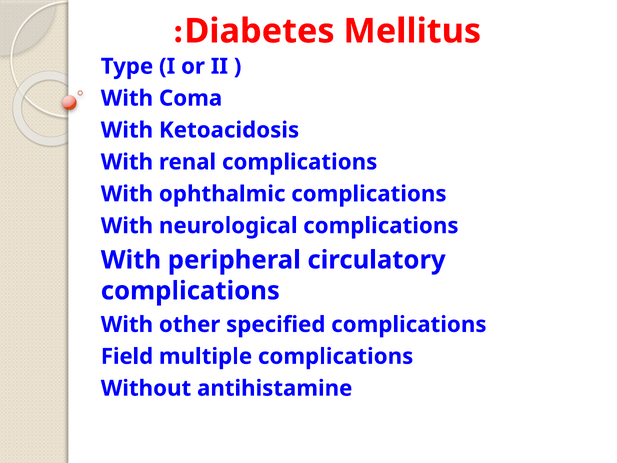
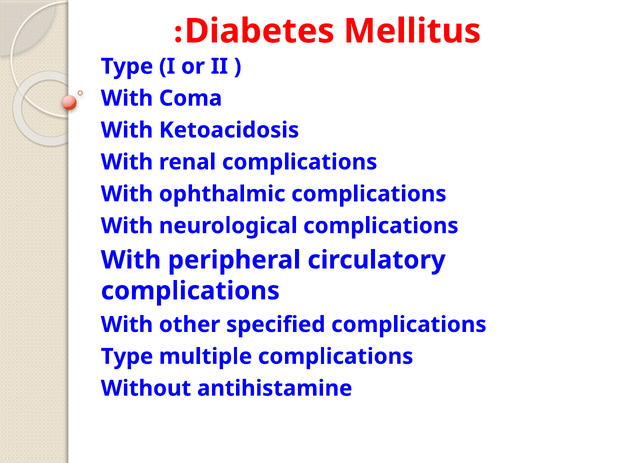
Field at (127, 356): Field -> Type
